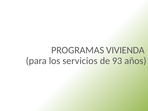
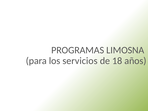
VIVIENDA: VIVIENDA -> LIMOSNA
93: 93 -> 18
